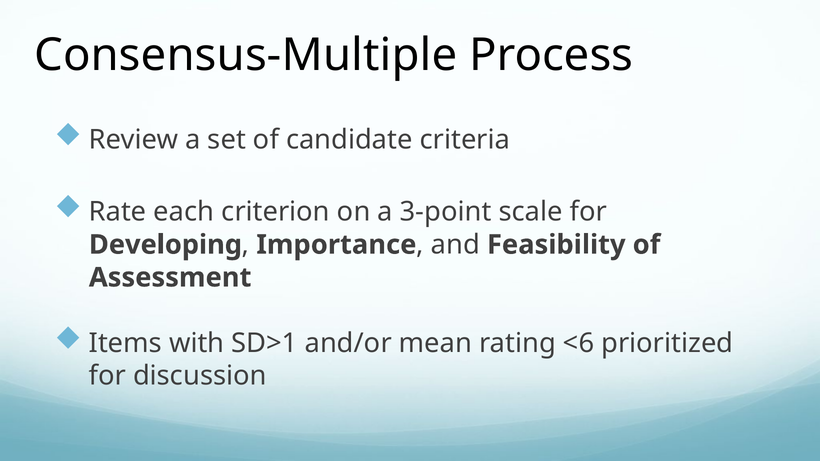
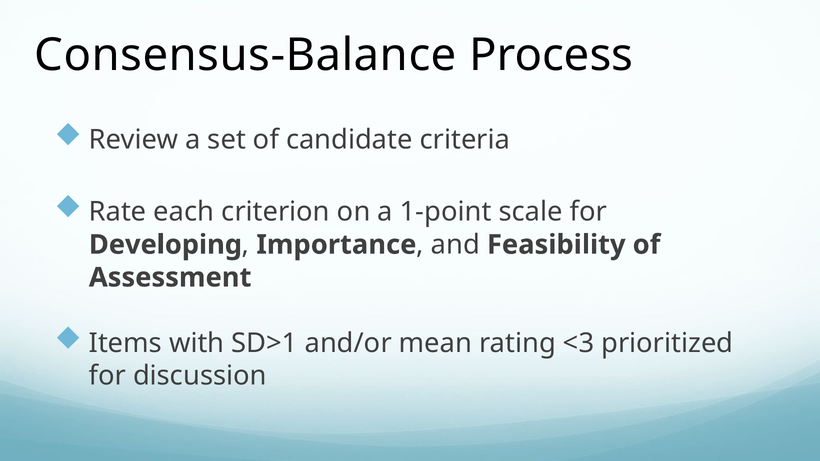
Consensus-Multiple: Consensus-Multiple -> Consensus-Balance
3-point: 3-point -> 1-point
<6: <6 -> <3
